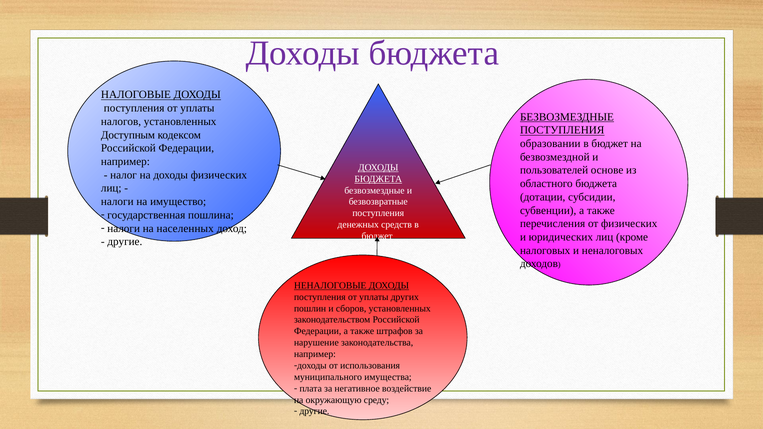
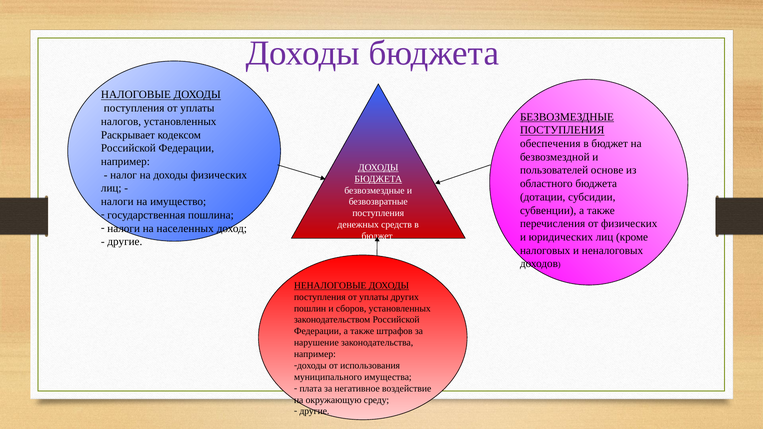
Доступным: Доступным -> Раскрывает
образовании: образовании -> обеспечения
